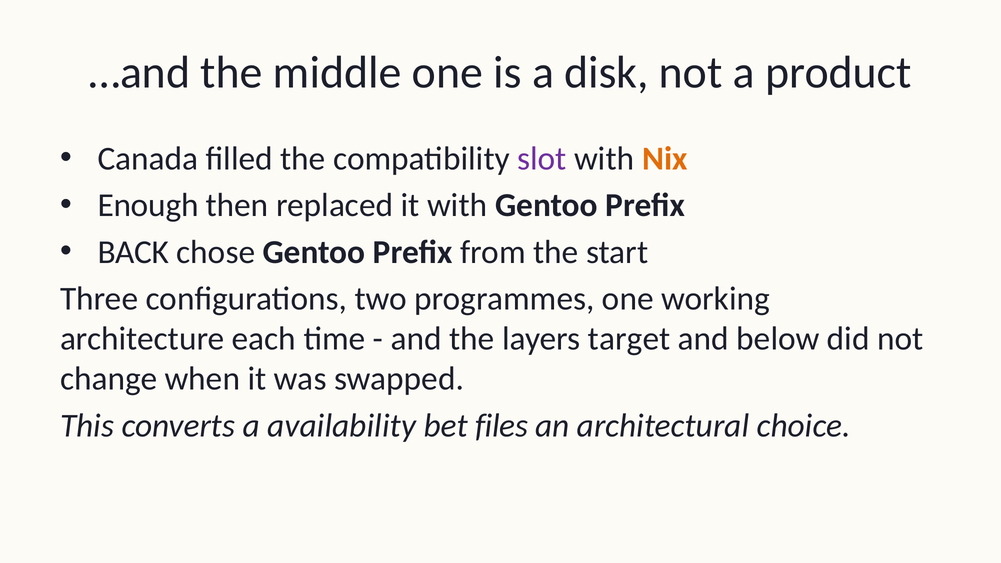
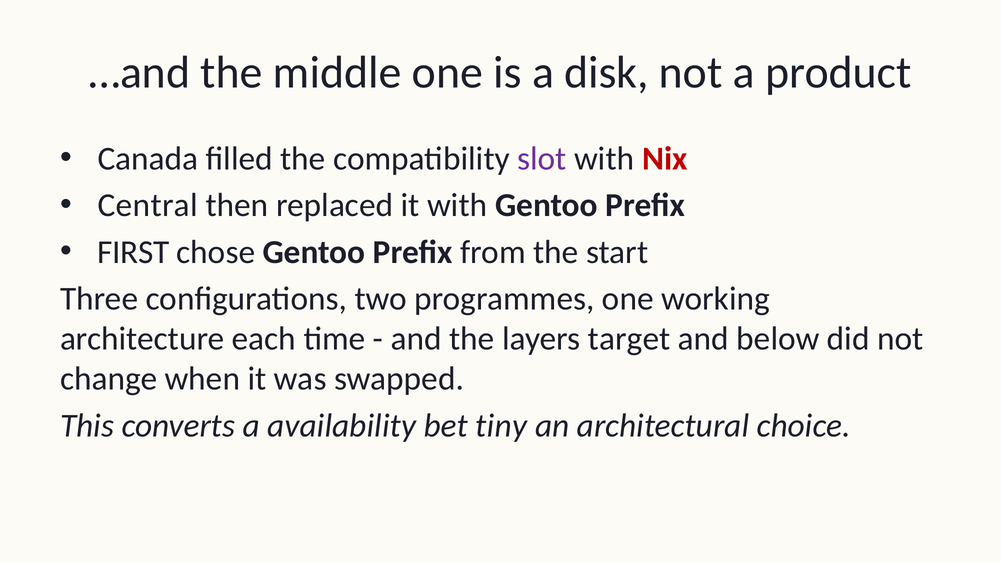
Nix colour: orange -> red
Enough: Enough -> Central
BACK: BACK -> FIRST
files: files -> tiny
